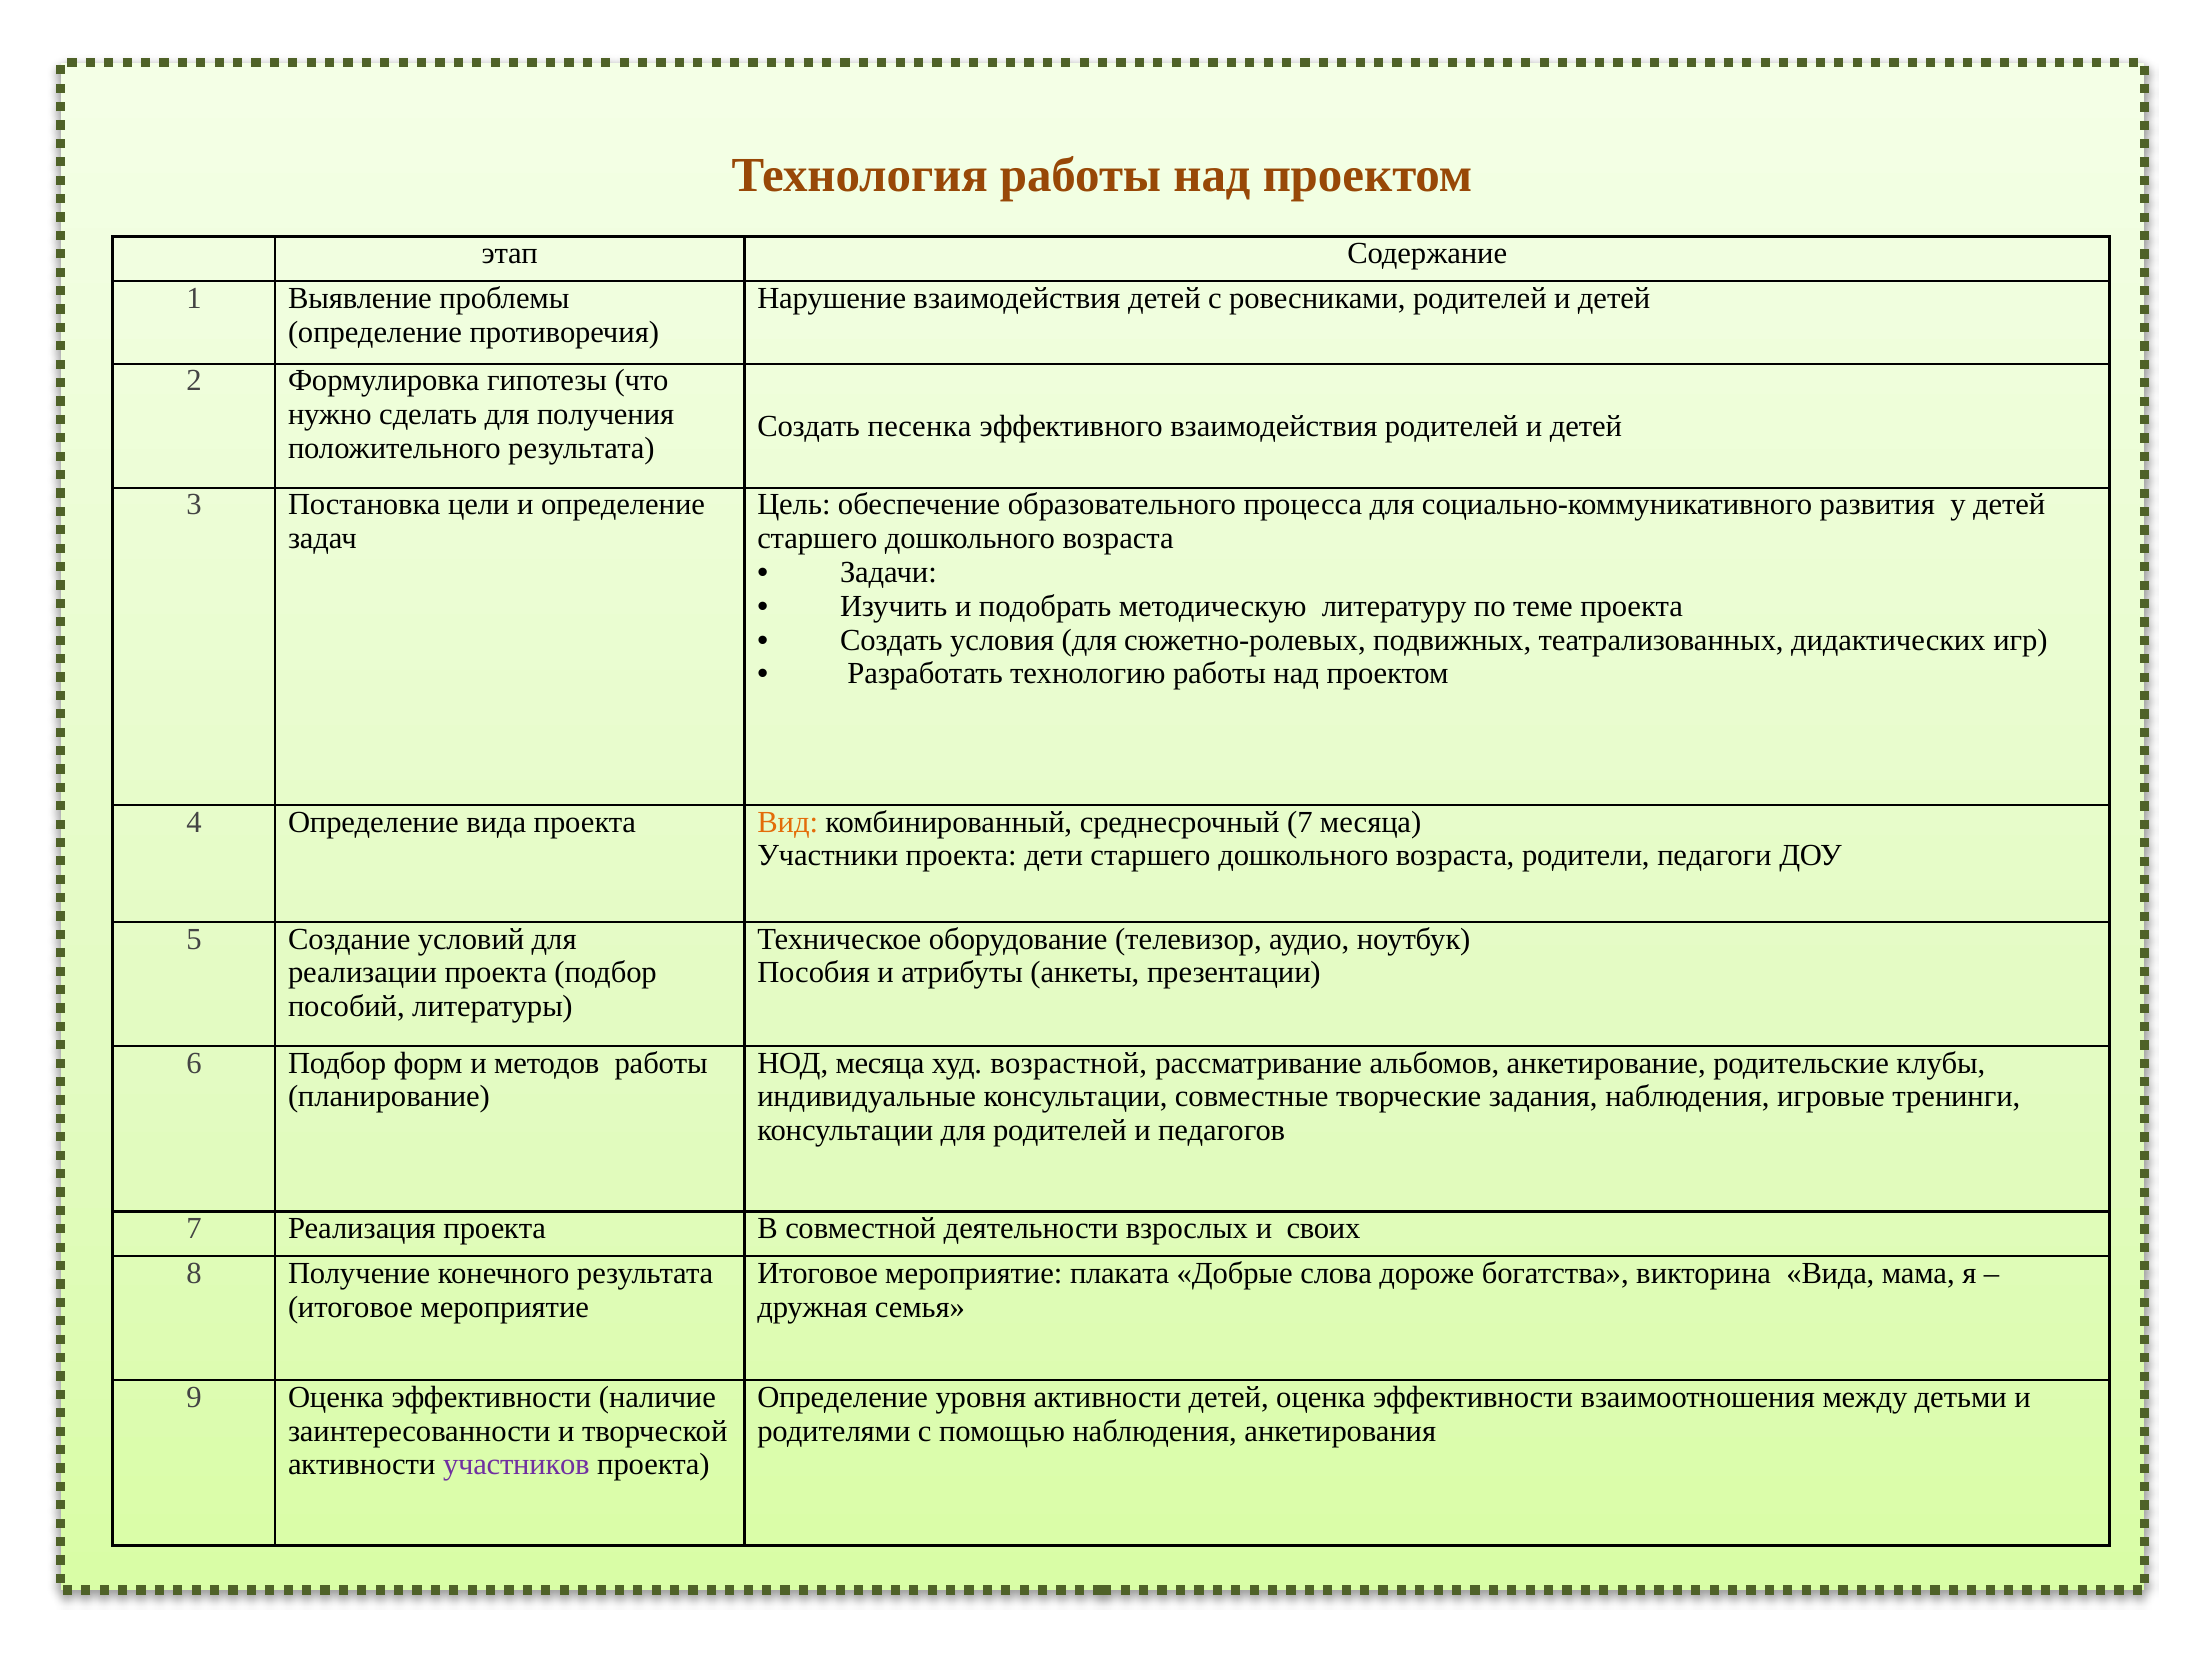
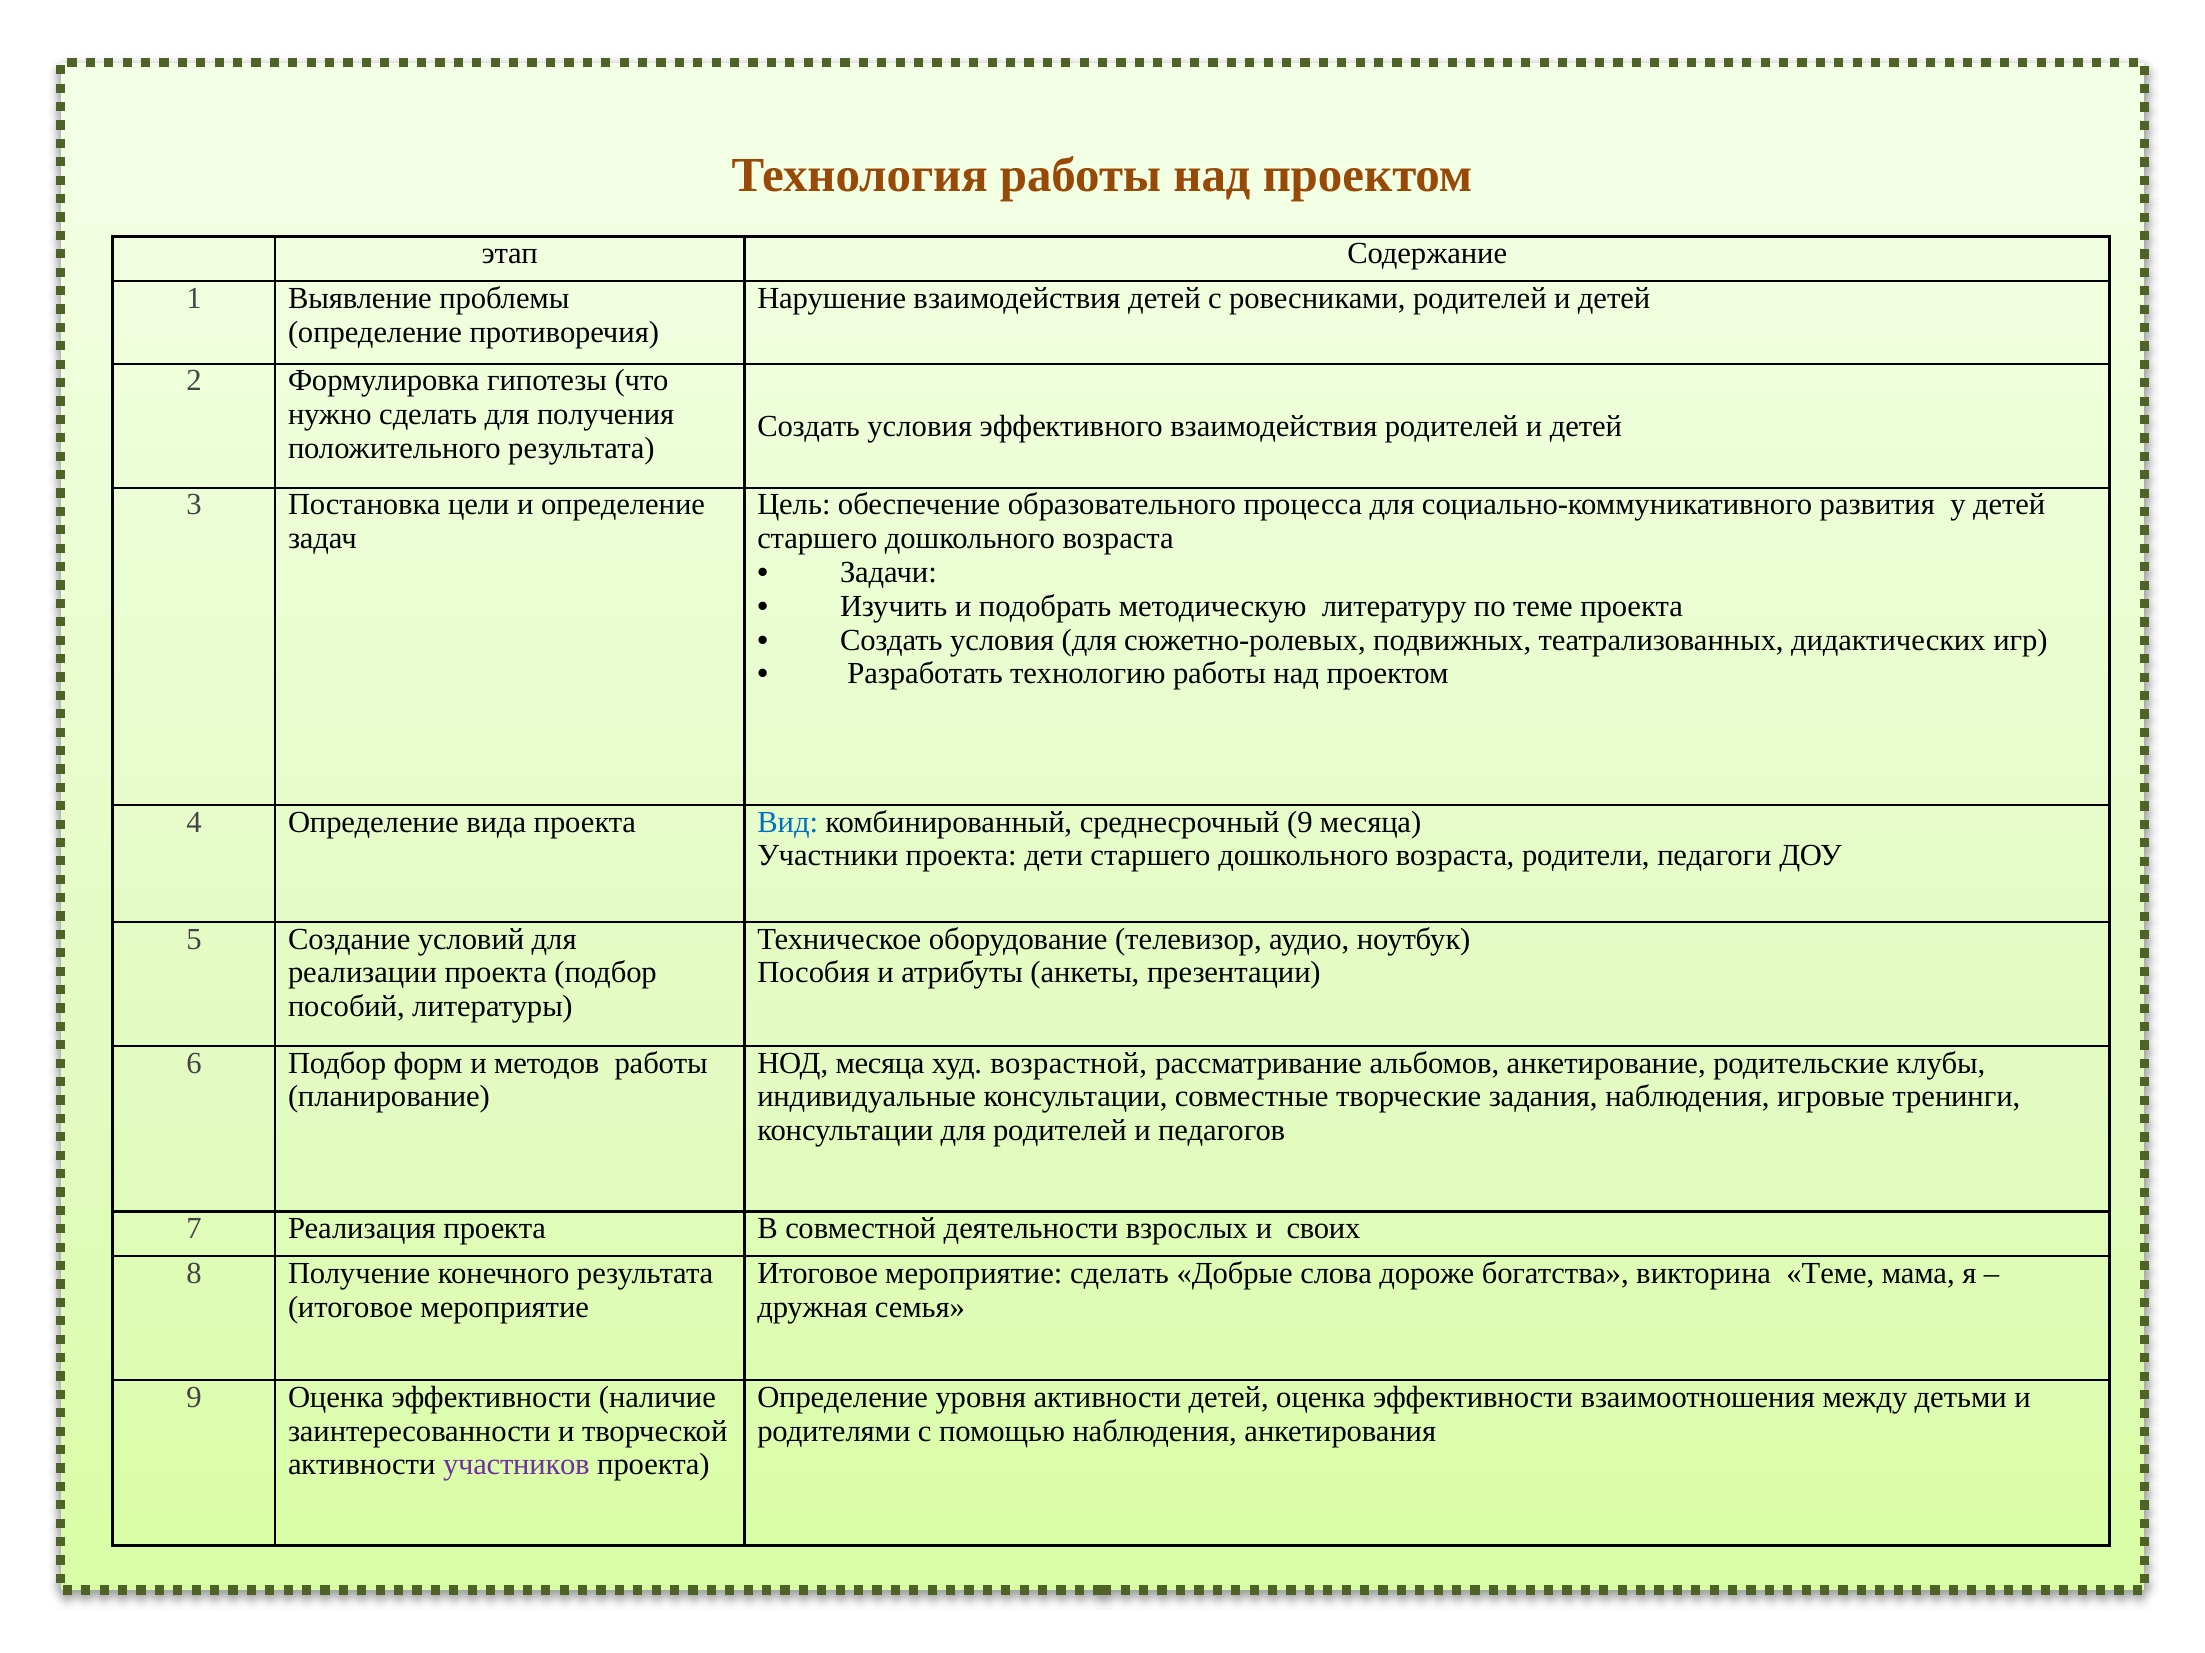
песенка at (920, 426): песенка -> условия
Вид colour: orange -> blue
среднесрочный 7: 7 -> 9
мероприятие плаката: плаката -> сделать
викторина Вида: Вида -> Теме
